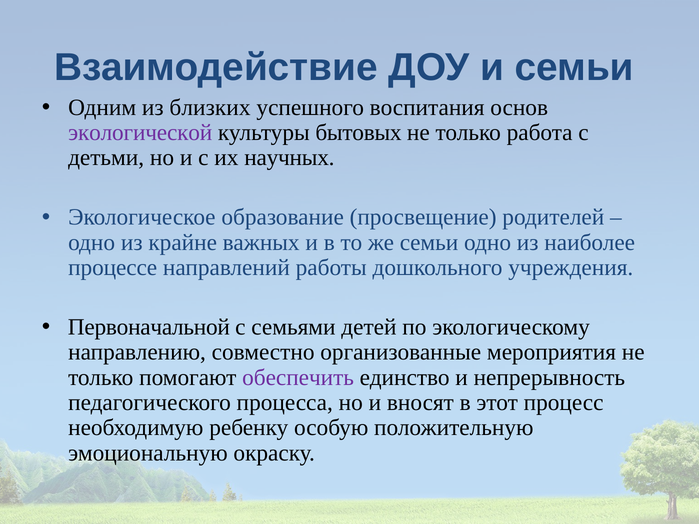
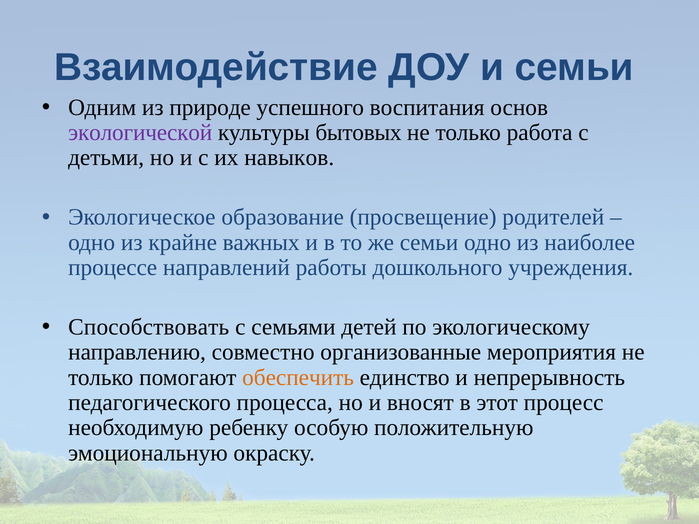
близких: близких -> природе
научных: научных -> навыков
Первоначальной: Первоначальной -> Способствовать
обеспечить colour: purple -> orange
